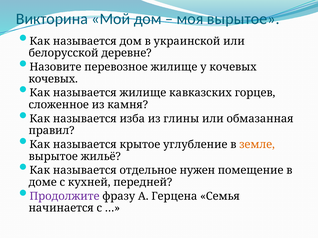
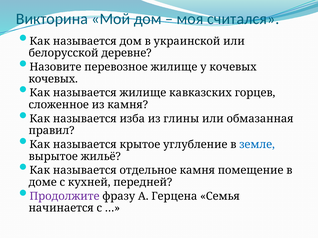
моя вырытое: вырытое -> считался
земле colour: orange -> blue
отдельное нужен: нужен -> камня
